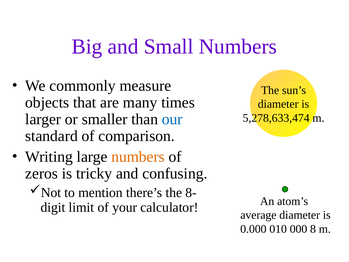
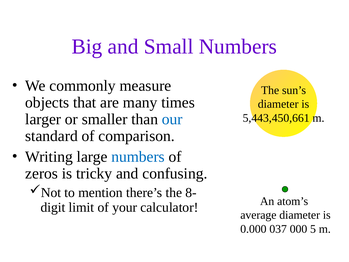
5,278,633,474: 5,278,633,474 -> 5,443,450,661
numbers at (138, 157) colour: orange -> blue
010: 010 -> 037
8: 8 -> 5
